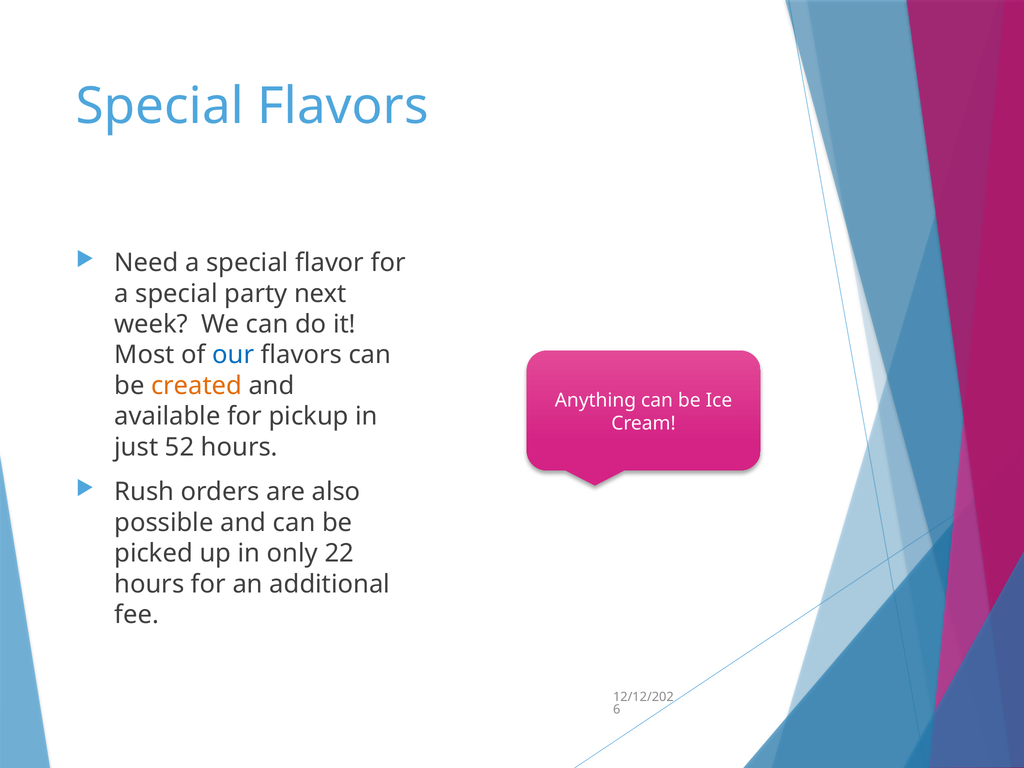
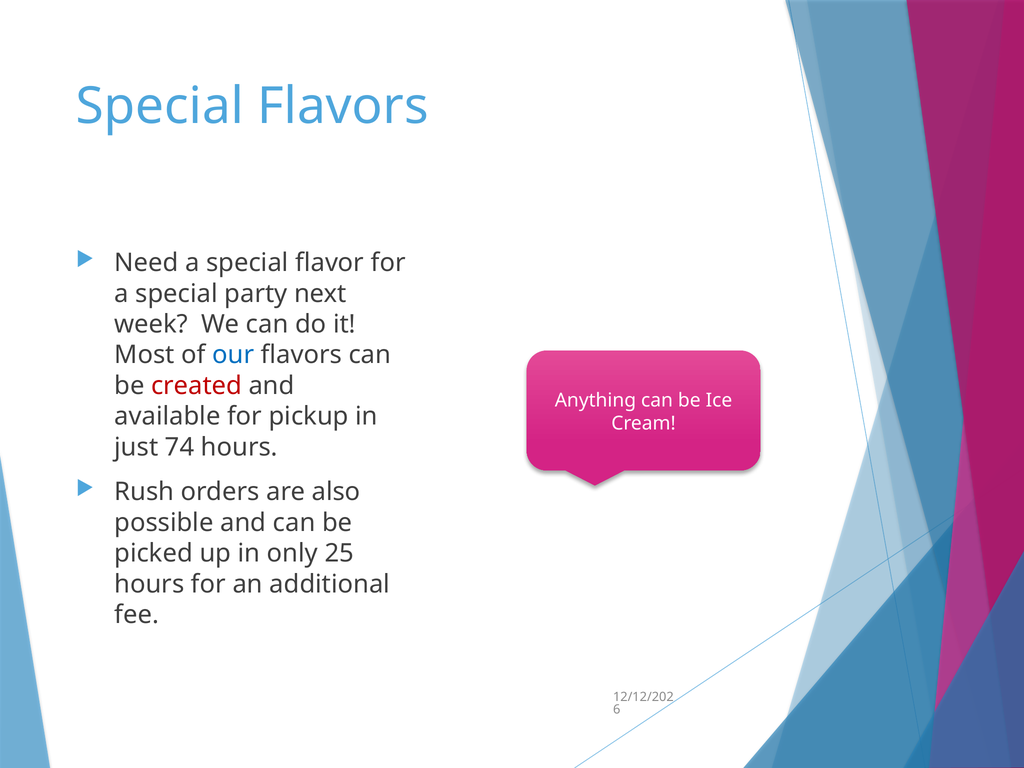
created colour: orange -> red
52: 52 -> 74
22: 22 -> 25
